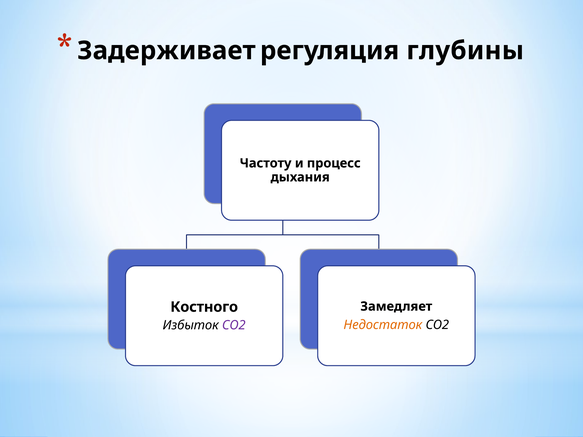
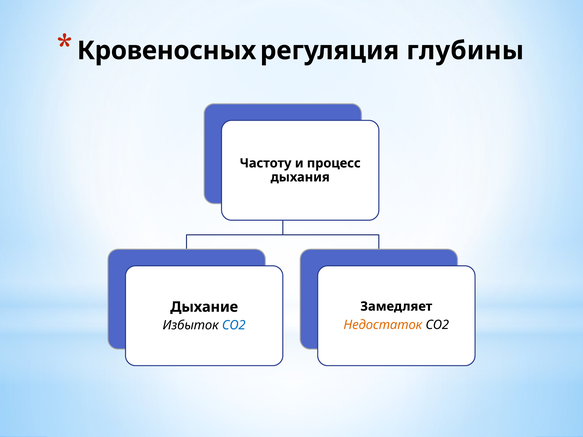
Задерживает: Задерживает -> Кровеносных
Костного: Костного -> Дыхание
СО2 at (234, 325) colour: purple -> blue
